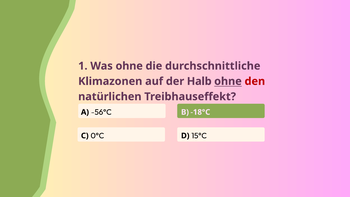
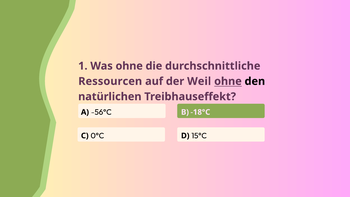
Klimazonen: Klimazonen -> Ressourcen
Halb: Halb -> Weil
den colour: red -> black
